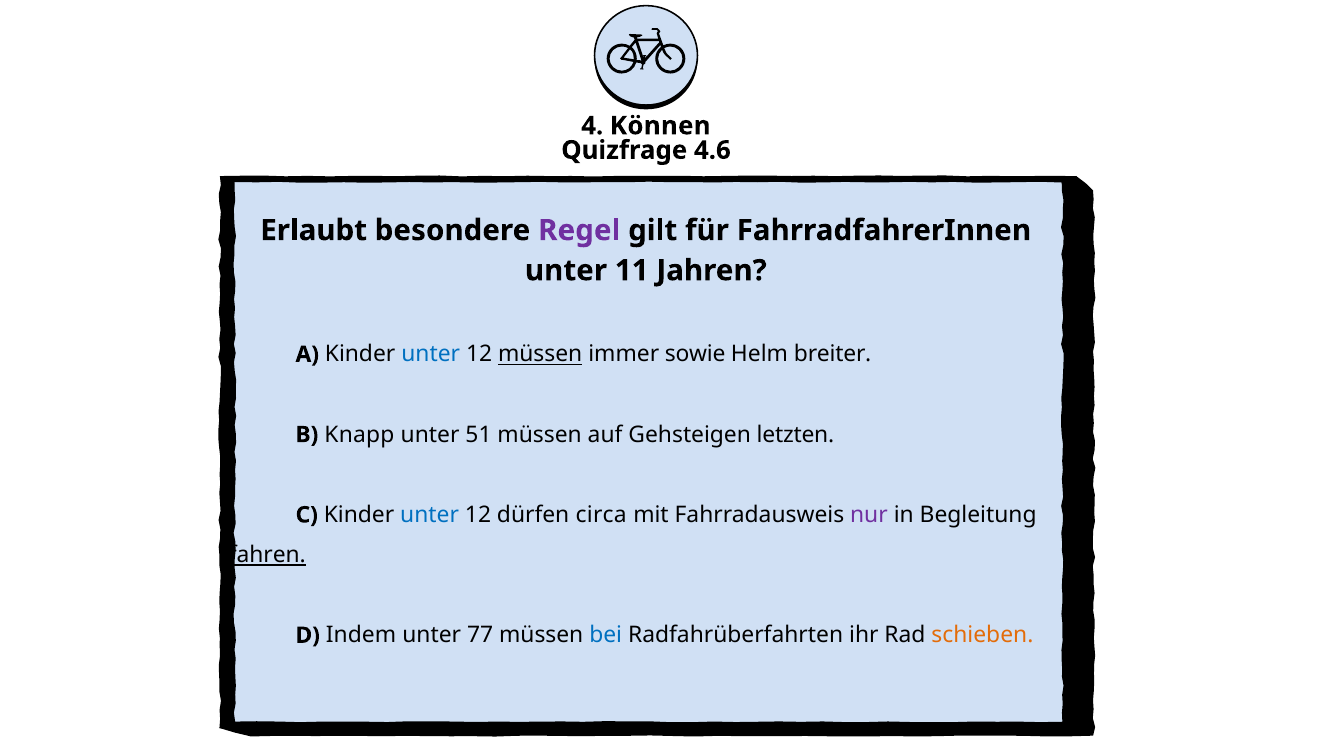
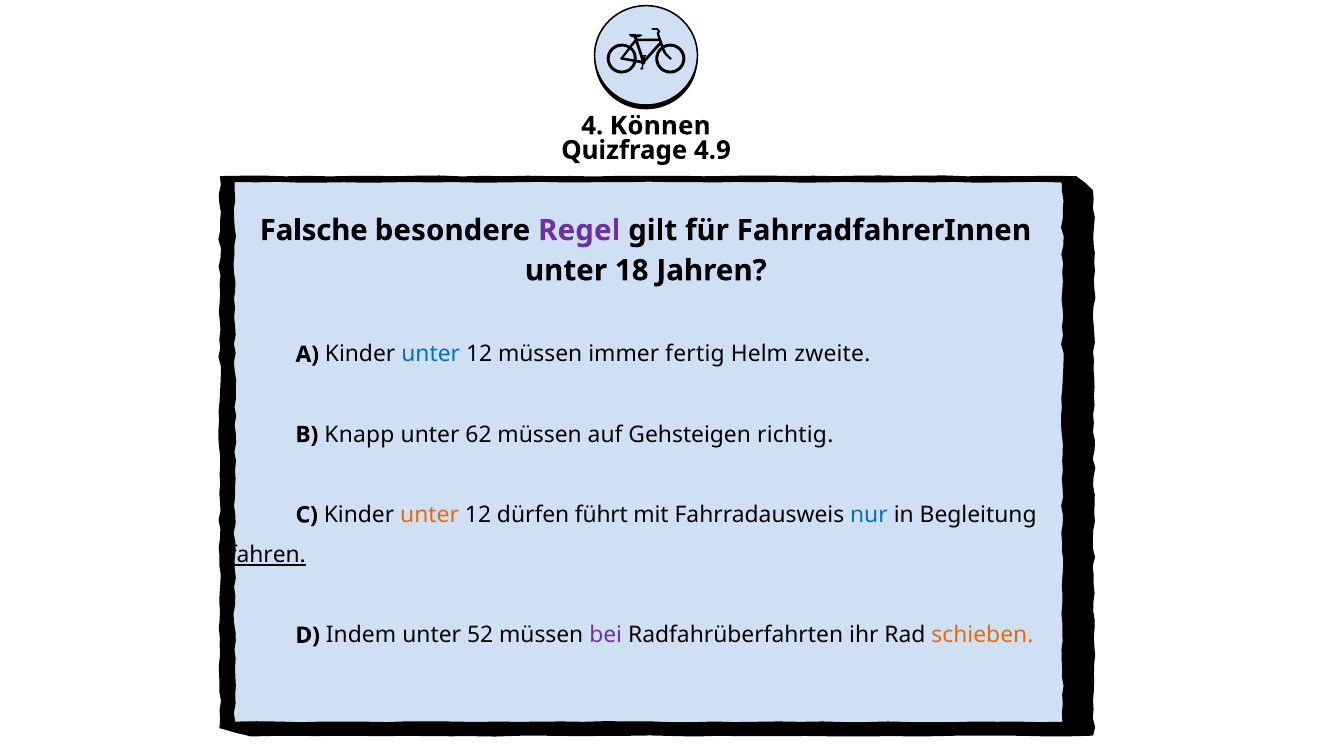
4.6: 4.6 -> 4.9
Erlaubt: Erlaubt -> Falsche
11: 11 -> 18
müssen at (540, 355) underline: present -> none
sowie: sowie -> fertig
breiter: breiter -> zweite
51: 51 -> 62
letzten: letzten -> richtig
unter at (430, 515) colour: blue -> orange
circa: circa -> führt
nur colour: purple -> blue
77: 77 -> 52
bei colour: blue -> purple
